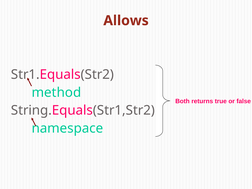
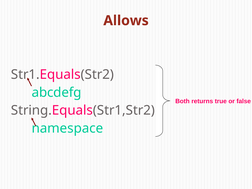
method: method -> abcdefg
